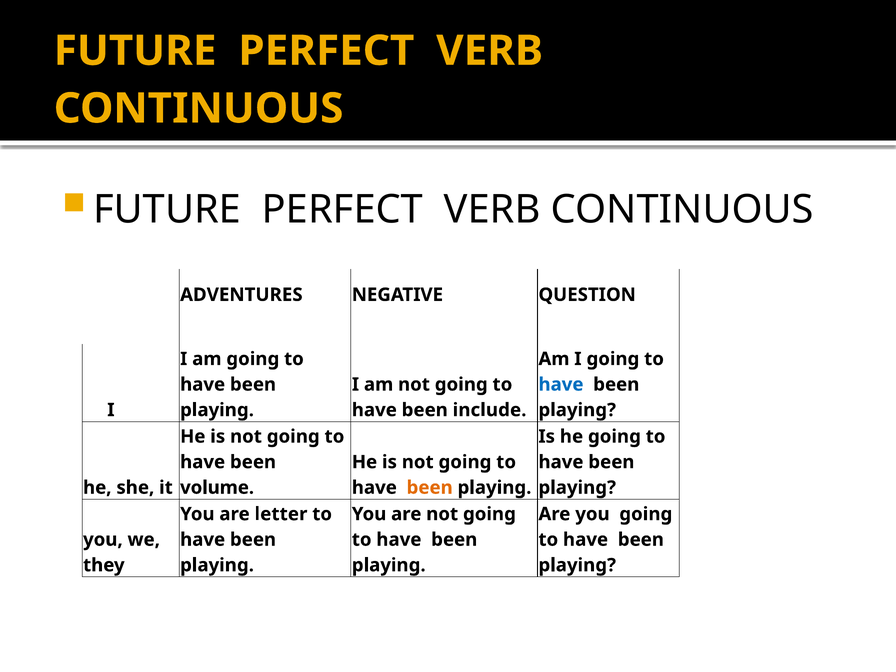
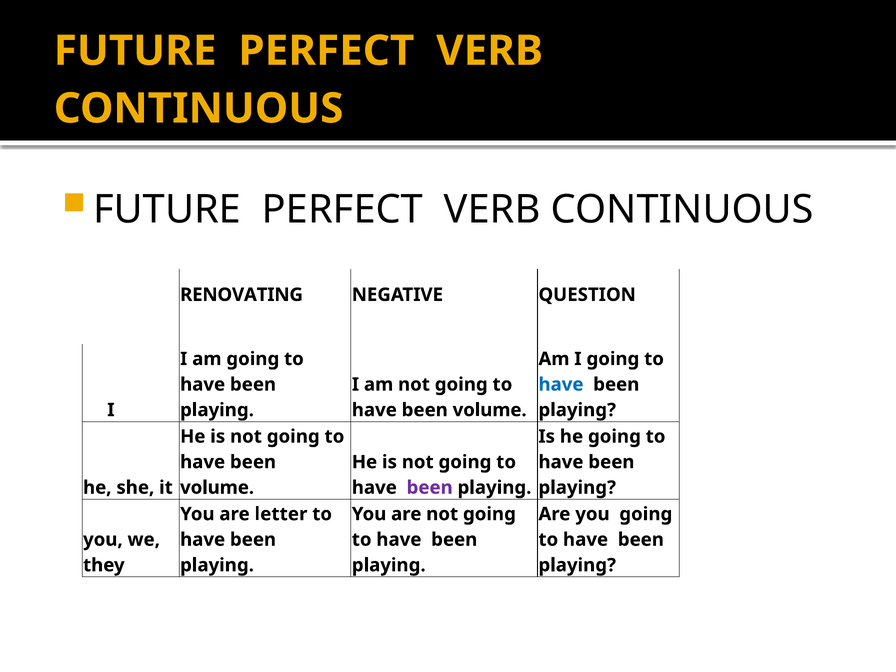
ADVENTURES: ADVENTURES -> RENOVATING
include at (490, 410): include -> volume
been at (430, 488) colour: orange -> purple
